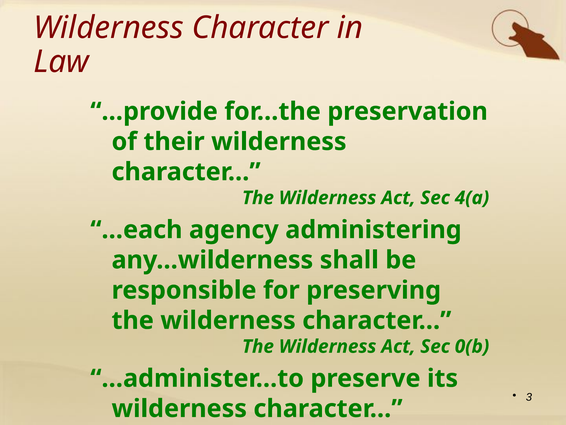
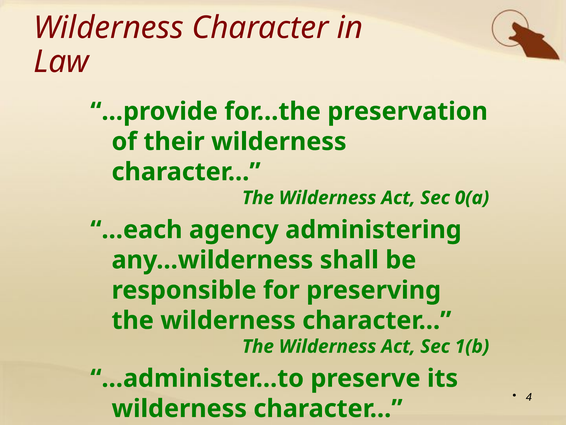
4(a: 4(a -> 0(a
0(b: 0(b -> 1(b
3: 3 -> 4
